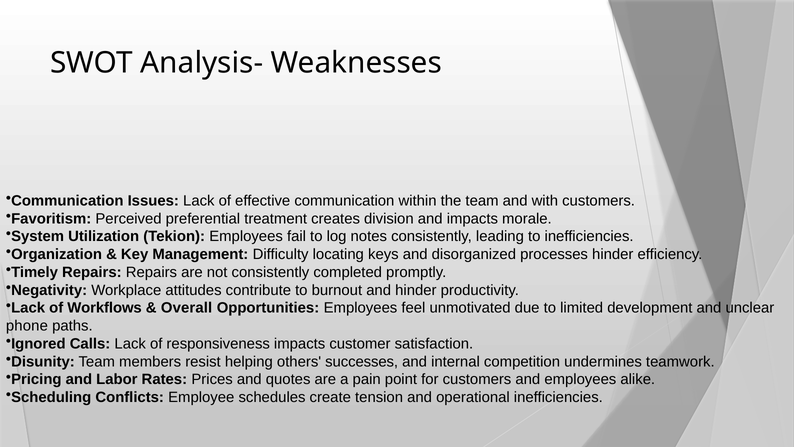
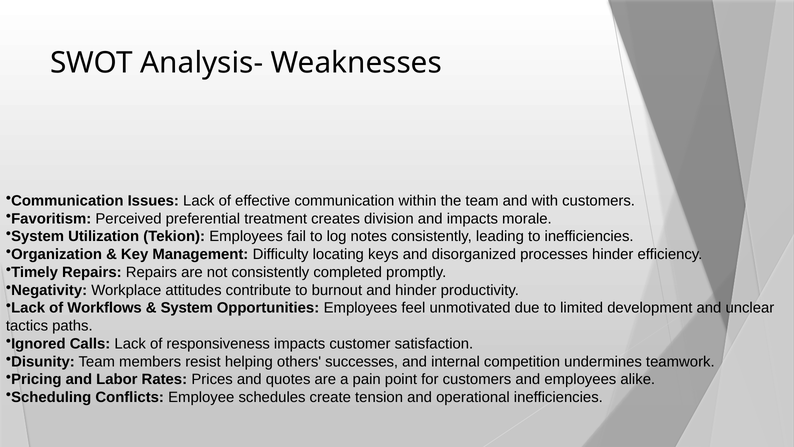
Overall at (187, 308): Overall -> System
phone: phone -> tactics
